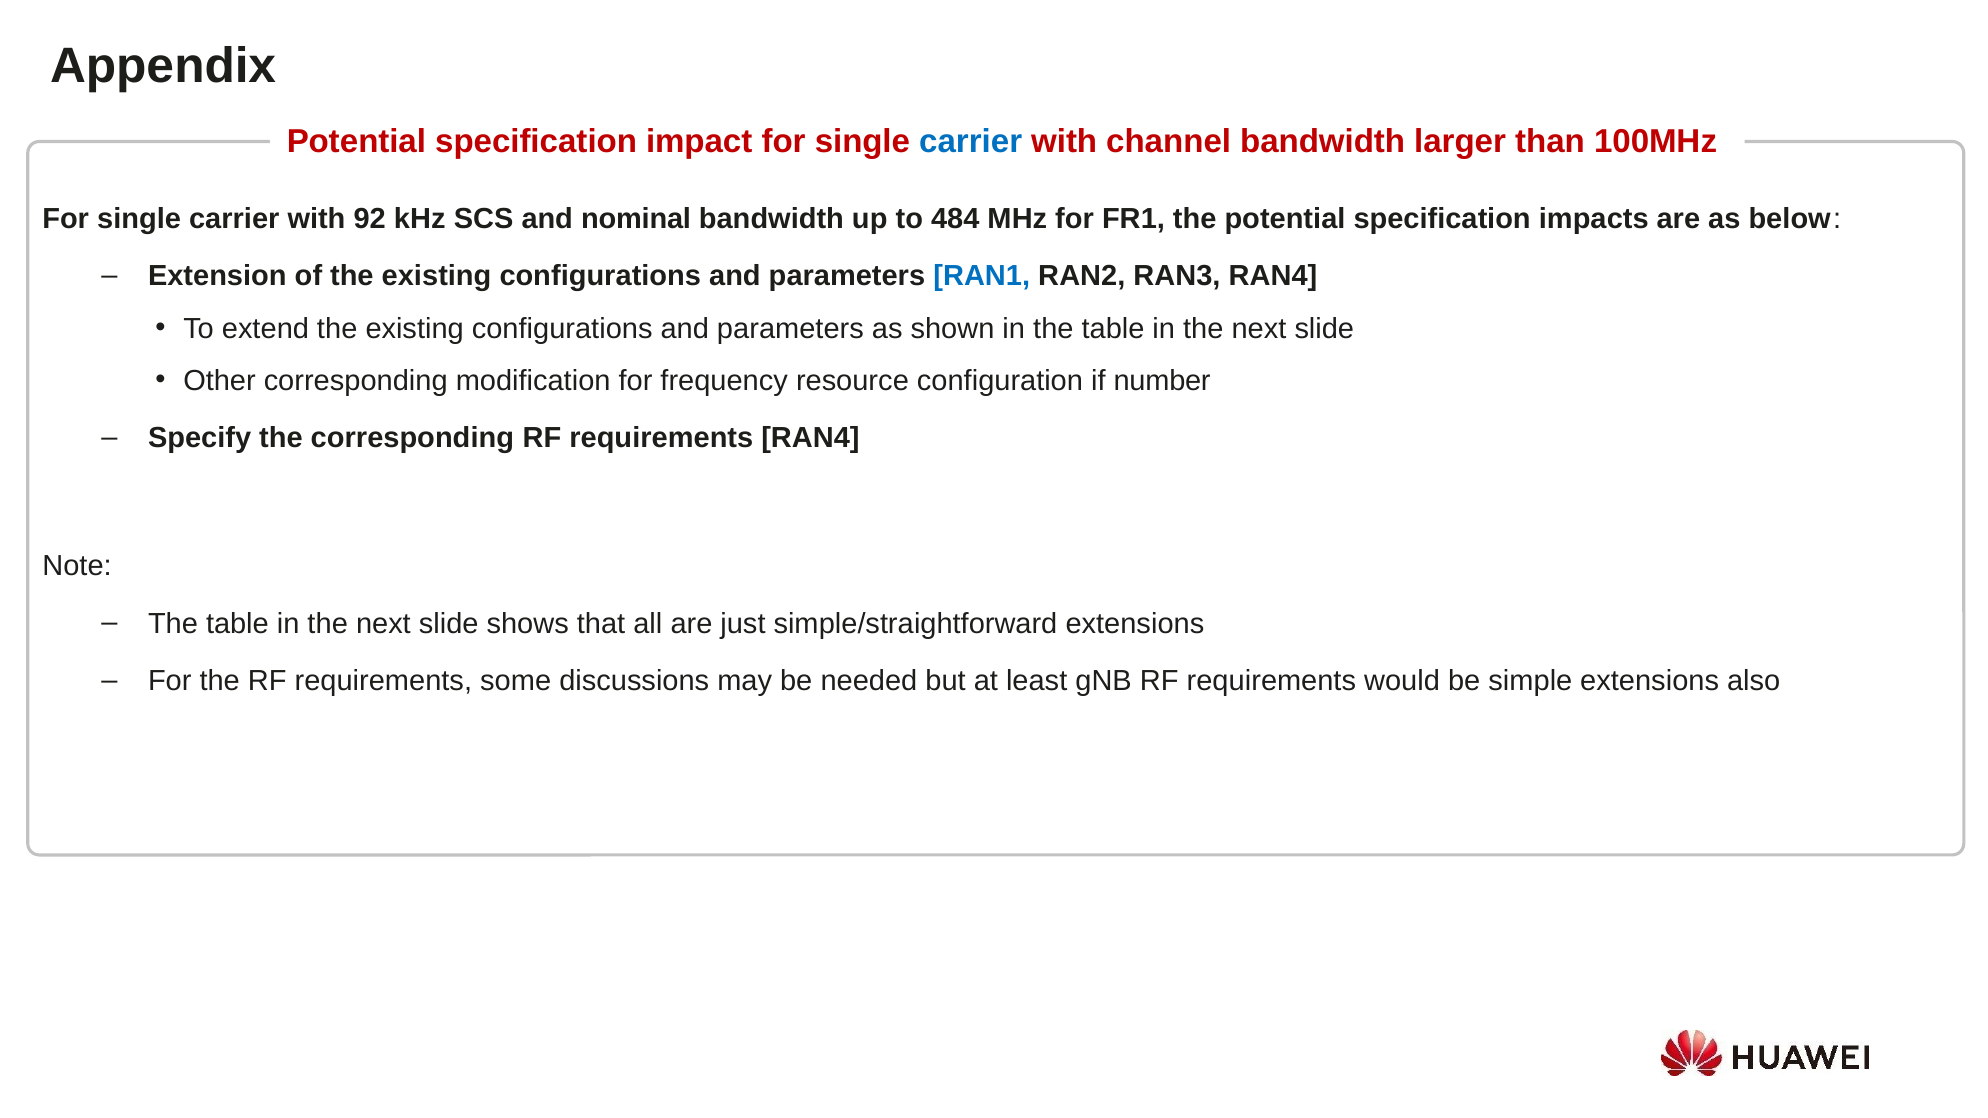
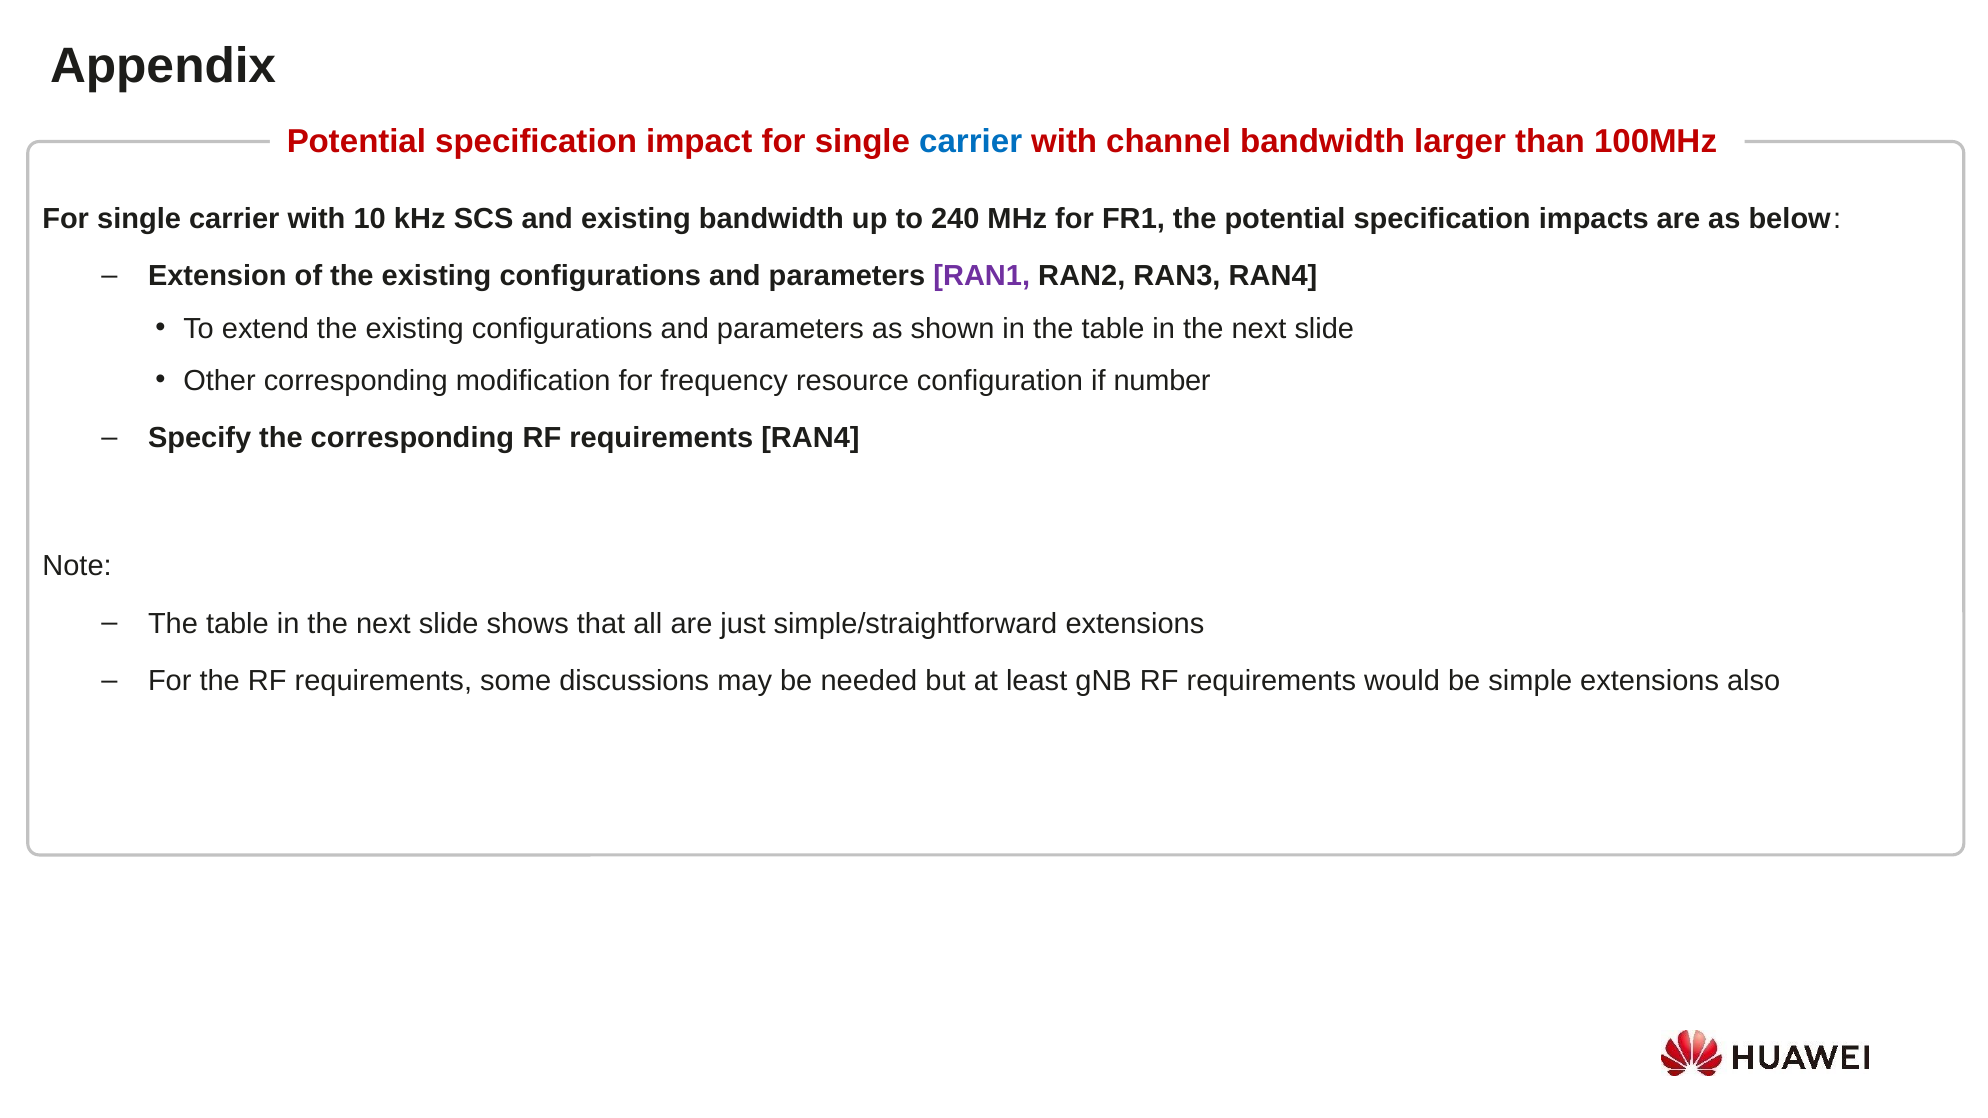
92: 92 -> 10
and nominal: nominal -> existing
484: 484 -> 240
RAN1 colour: blue -> purple
